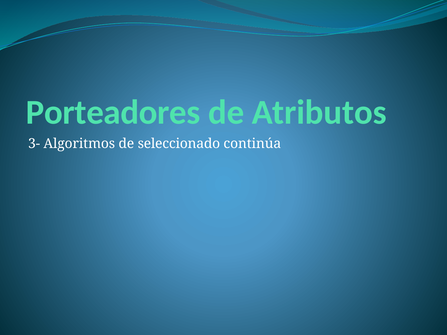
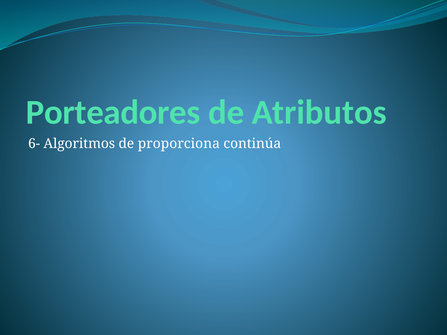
3-: 3- -> 6-
seleccionado: seleccionado -> proporciona
